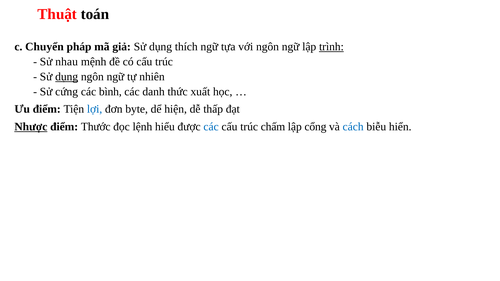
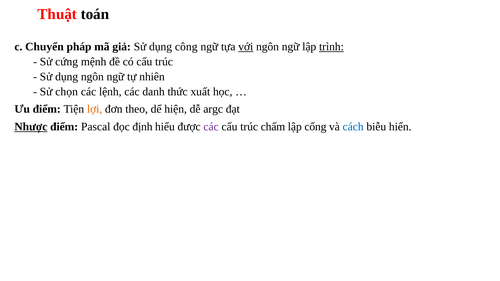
thích: thích -> công
với underline: none -> present
nhau: nhau -> cứng
dụng at (67, 77) underline: present -> none
cứng: cứng -> chọn
bình: bình -> lệnh
lợi colour: blue -> orange
byte: byte -> theo
thấp: thấp -> argc
Thước: Thước -> Pascal
lệnh: lệnh -> định
các at (211, 127) colour: blue -> purple
